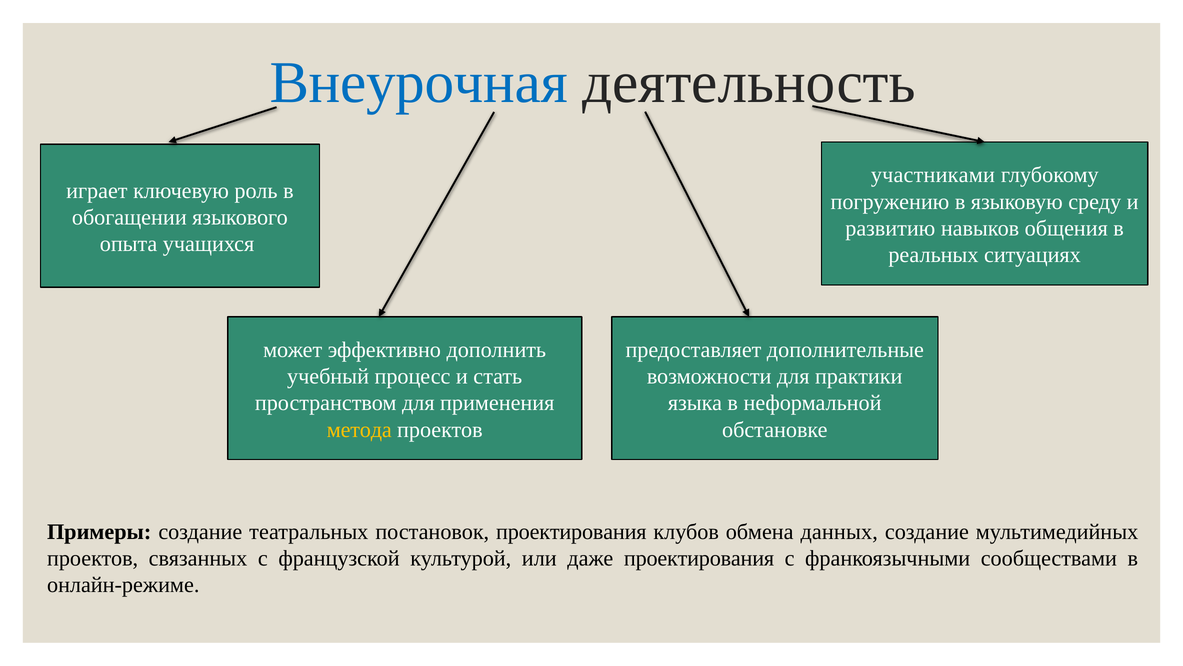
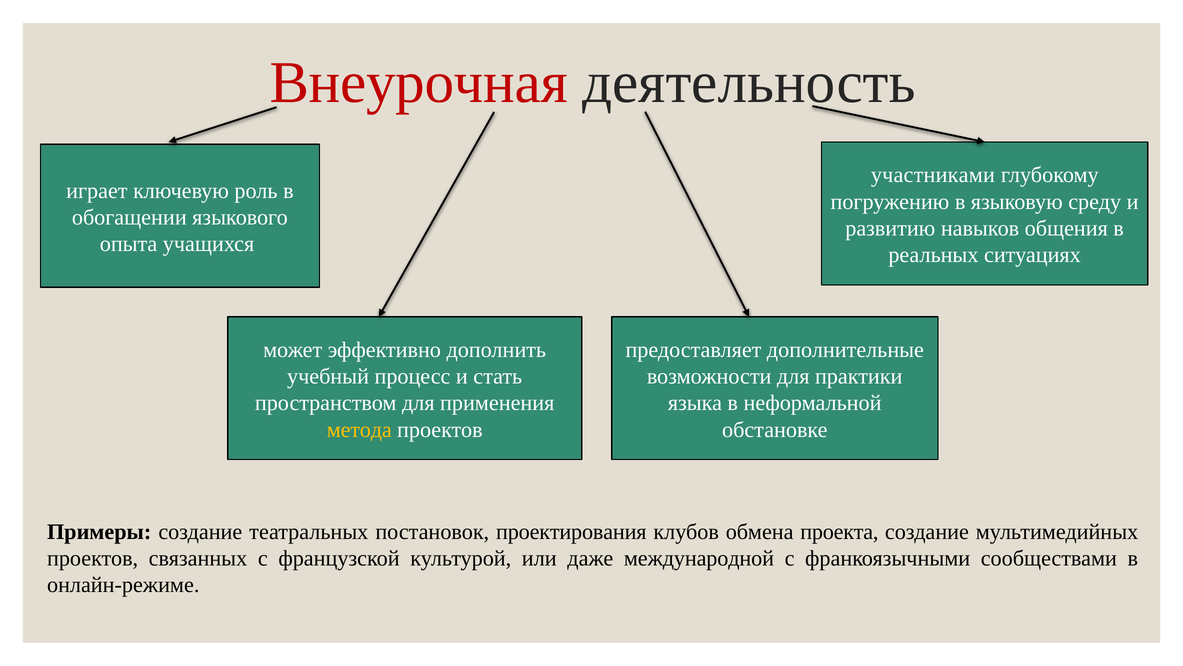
Внеурочная colour: blue -> red
данных: данных -> проекта
даже проектирования: проектирования -> международной
